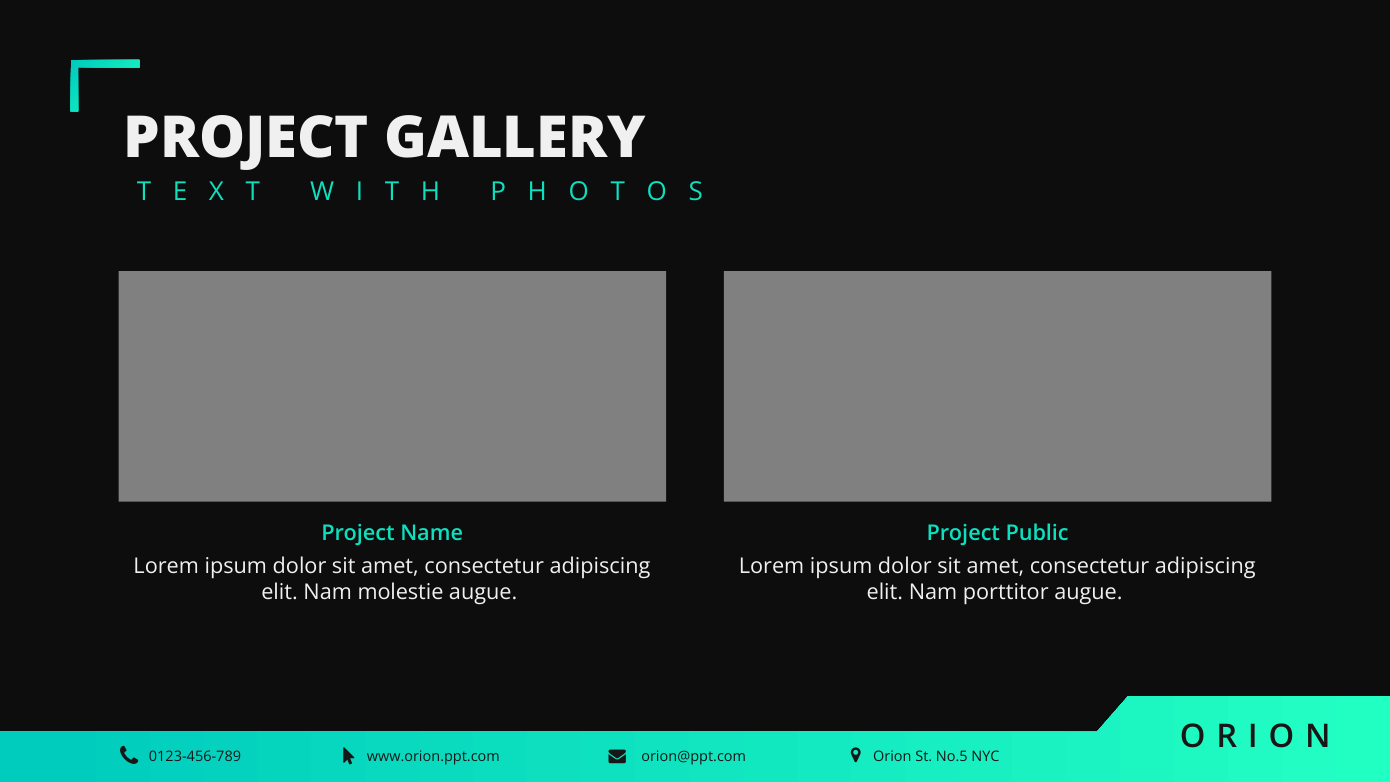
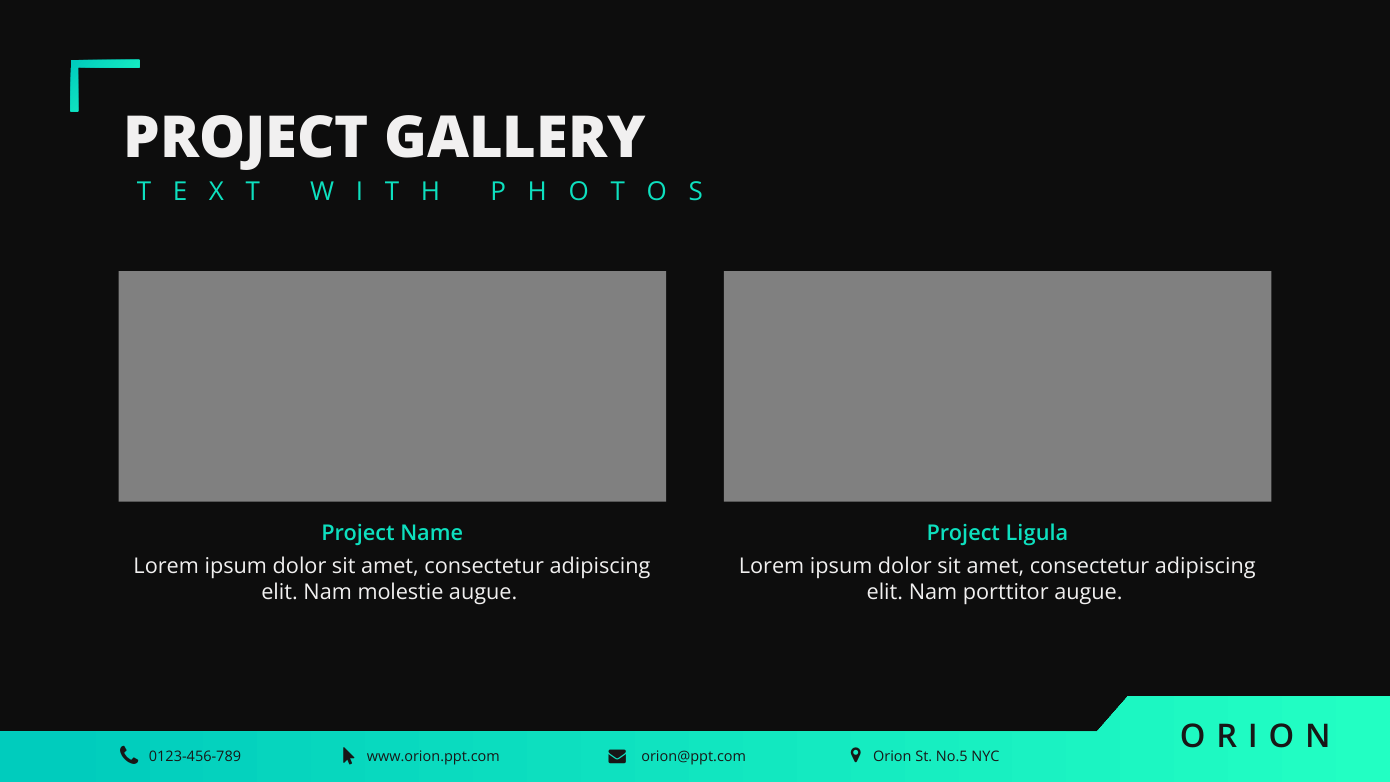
Public: Public -> Ligula
